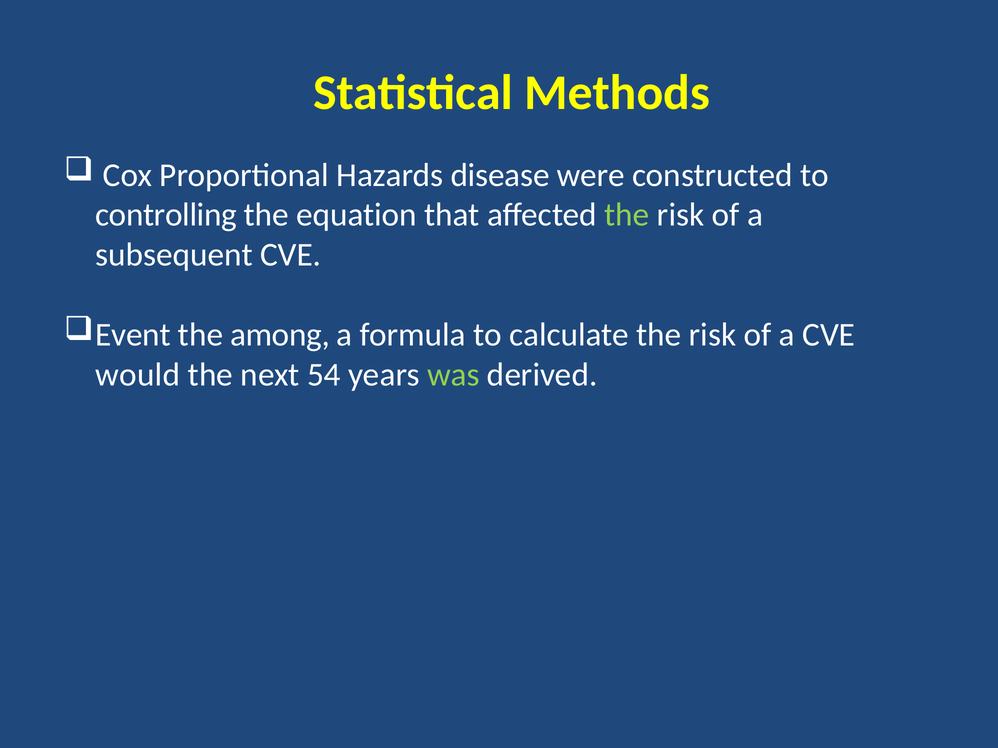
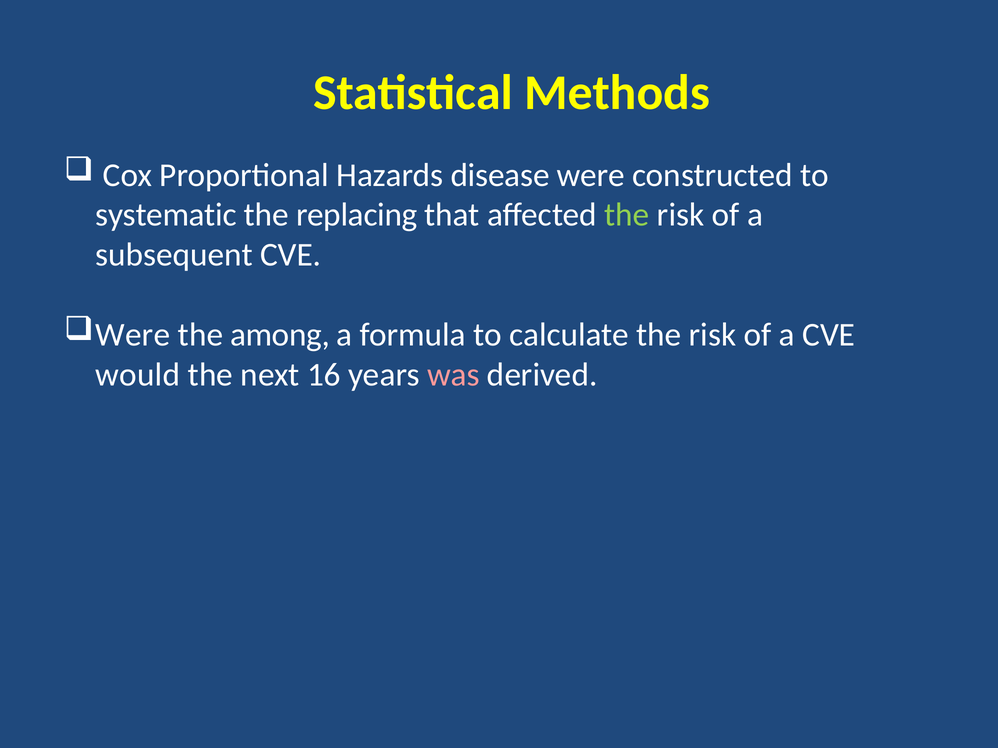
controlling: controlling -> systematic
equation: equation -> replacing
Event at (133, 335): Event -> Were
54: 54 -> 16
was colour: light green -> pink
